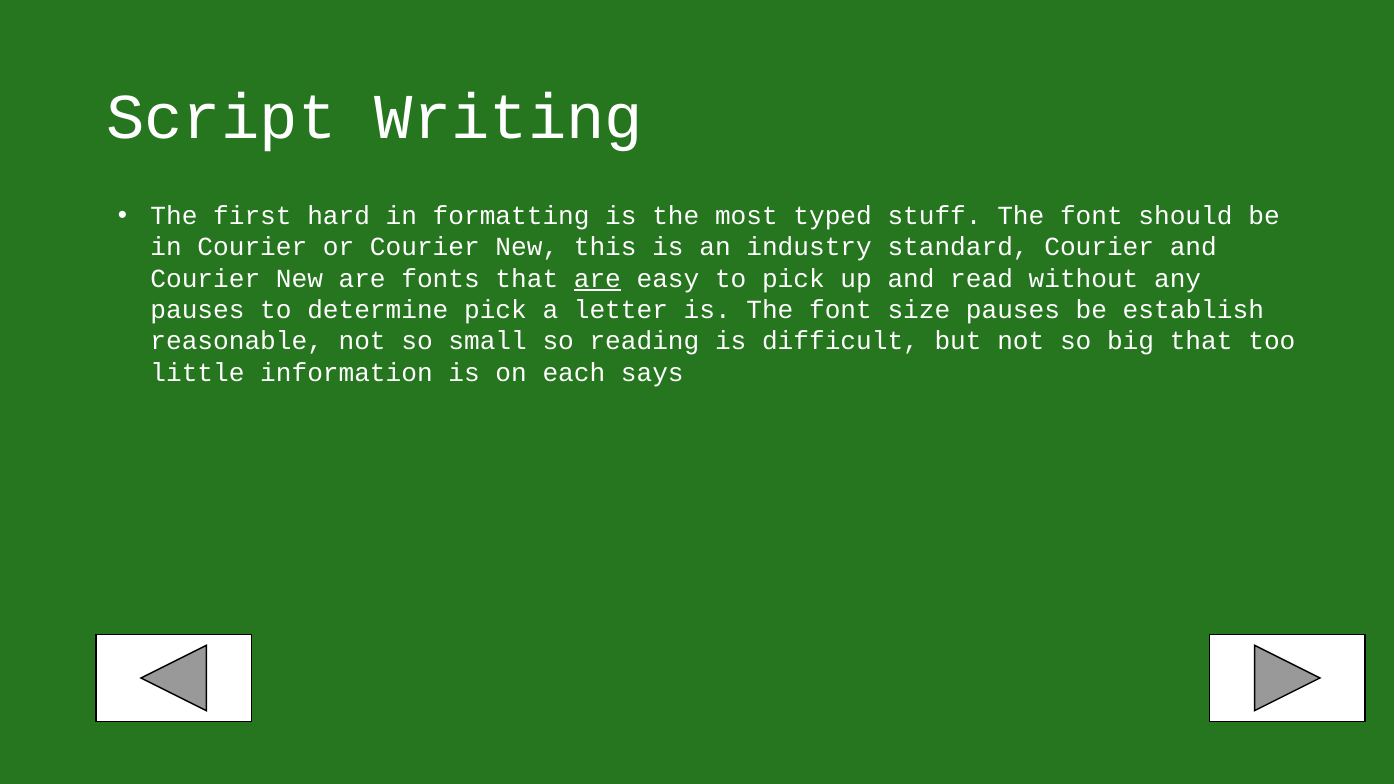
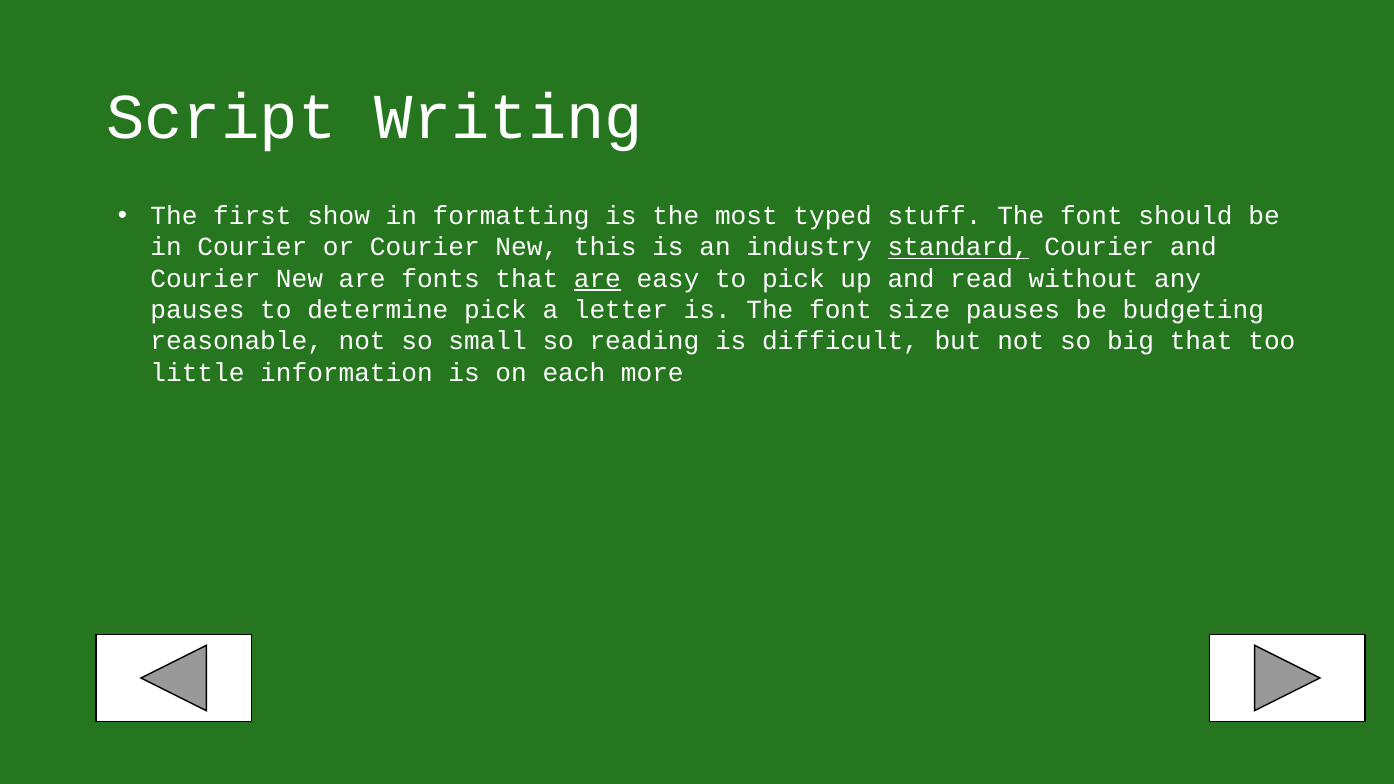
hard: hard -> show
standard underline: none -> present
establish: establish -> budgeting
says: says -> more
